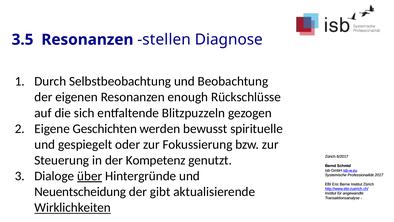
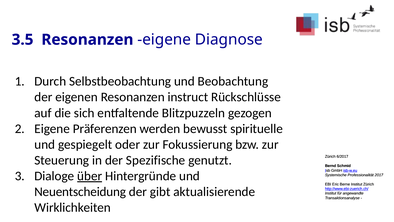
Resonanzen stellen: stellen -> eigene
enough: enough -> instruct
Geschichten: Geschichten -> Präferenzen
Kompetenz: Kompetenz -> Spezifische
Wirklichkeiten underline: present -> none
